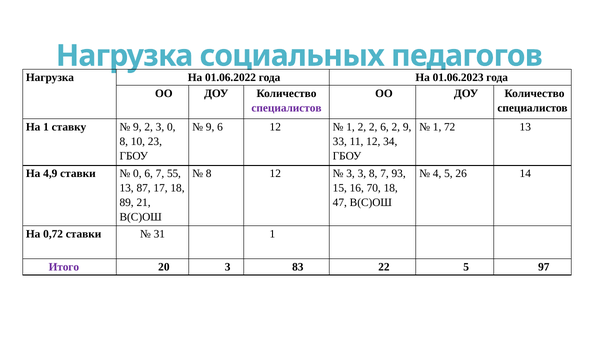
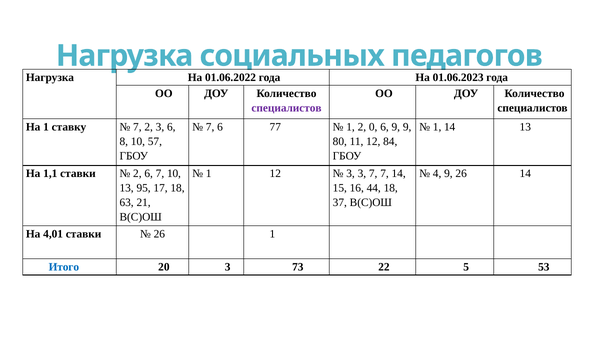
9 at (137, 127): 9 -> 7
3 0: 0 -> 6
9 at (210, 127): 9 -> 7
6 12: 12 -> 77
2 2: 2 -> 0
6 2: 2 -> 9
1 72: 72 -> 14
23: 23 -> 57
33: 33 -> 80
34: 34 -> 84
4,9: 4,9 -> 1,1
0 at (137, 174): 0 -> 2
7 55: 55 -> 10
8 at (209, 174): 8 -> 1
3 8: 8 -> 7
7 93: 93 -> 14
4 5: 5 -> 9
87: 87 -> 95
70: 70 -> 44
89: 89 -> 63
47: 47 -> 37
0,72: 0,72 -> 4,01
31 at (159, 234): 31 -> 26
Итого colour: purple -> blue
83: 83 -> 73
97: 97 -> 53
